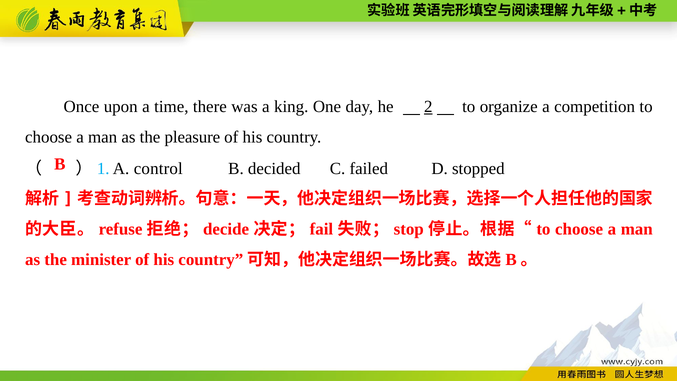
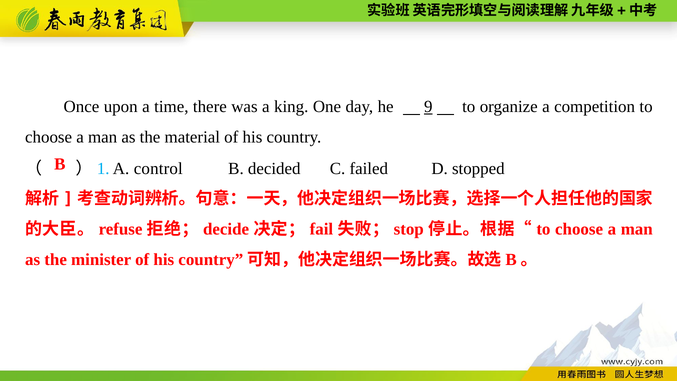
2: 2 -> 9
pleasure: pleasure -> material
